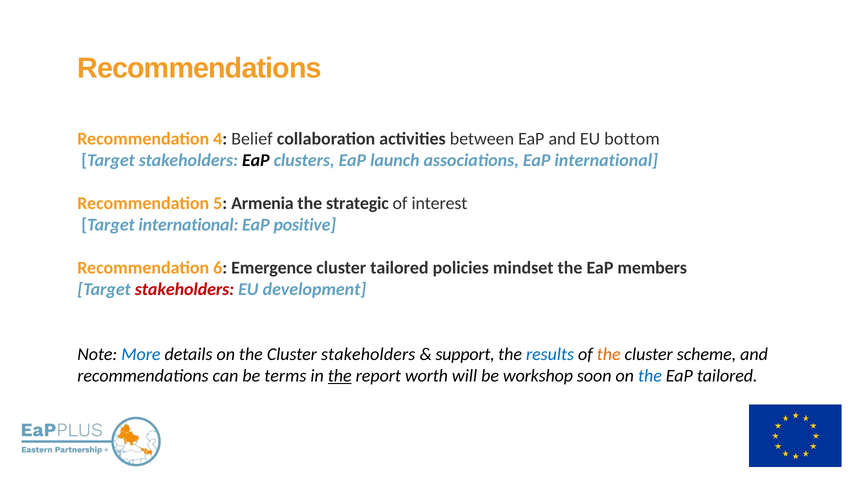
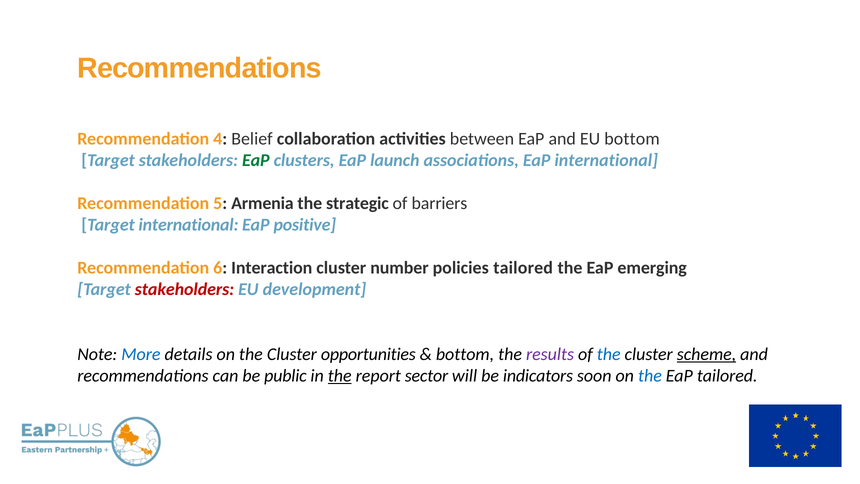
EaP at (256, 160) colour: black -> green
interest: interest -> barriers
Emergence: Emergence -> Interaction
cluster tailored: tailored -> number
policies mindset: mindset -> tailored
members: members -> emerging
Cluster stakeholders: stakeholders -> opportunities
support at (465, 354): support -> bottom
results colour: blue -> purple
the at (609, 354) colour: orange -> blue
scheme underline: none -> present
terms: terms -> public
worth: worth -> sector
workshop: workshop -> indicators
